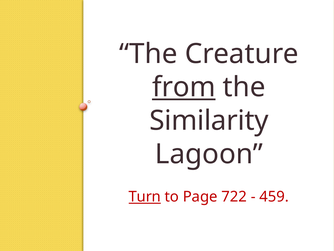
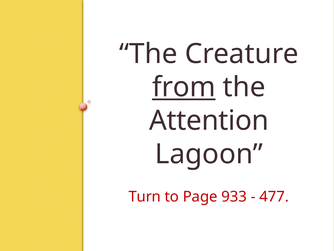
Similarity: Similarity -> Attention
Turn underline: present -> none
722: 722 -> 933
459: 459 -> 477
